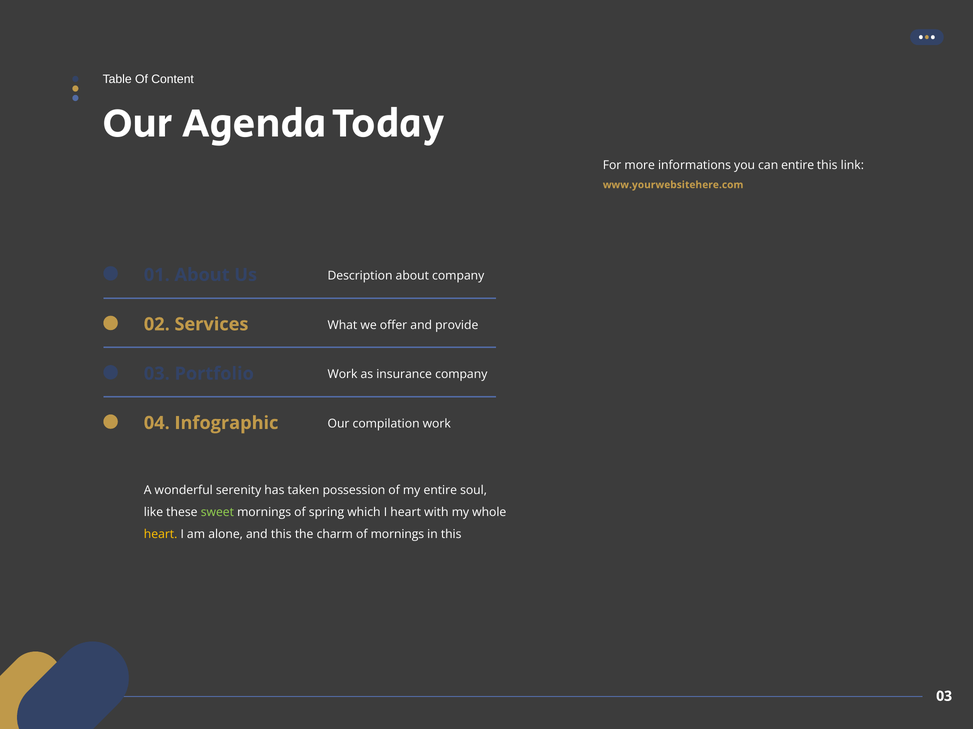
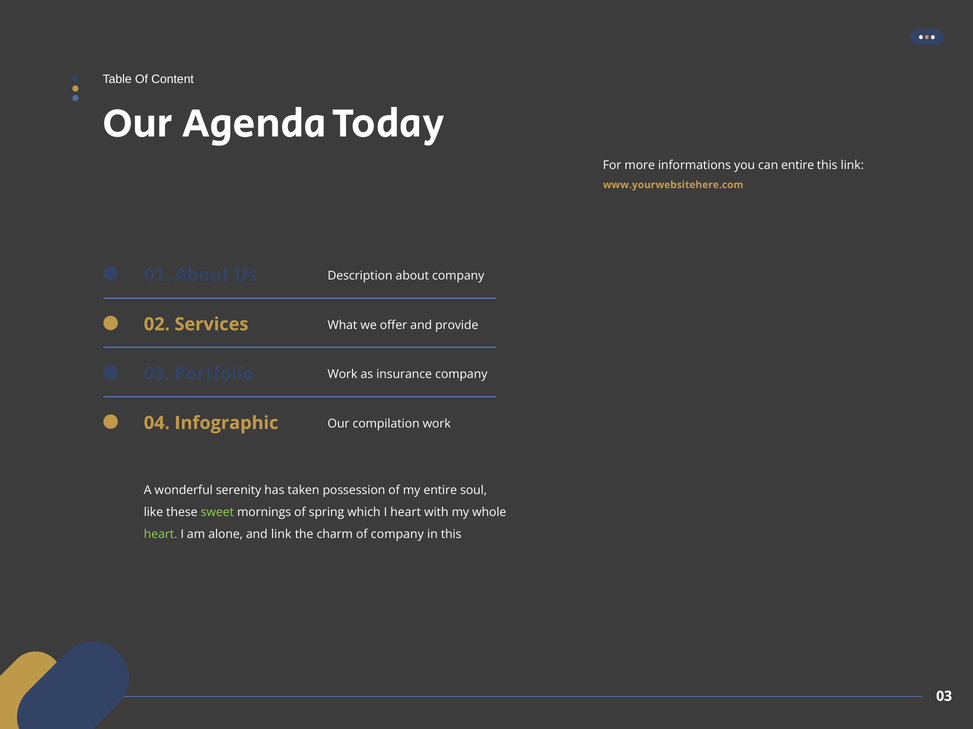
heart at (161, 535) colour: yellow -> light green
and this: this -> link
of mornings: mornings -> company
